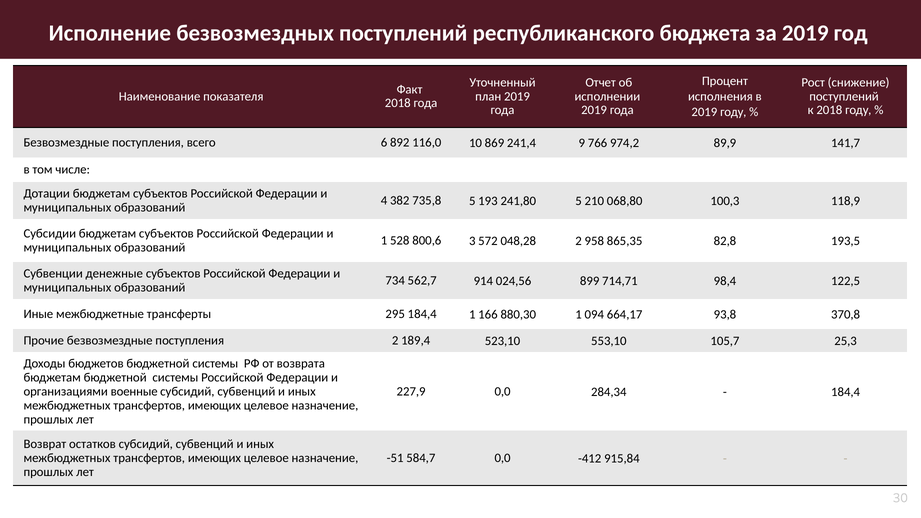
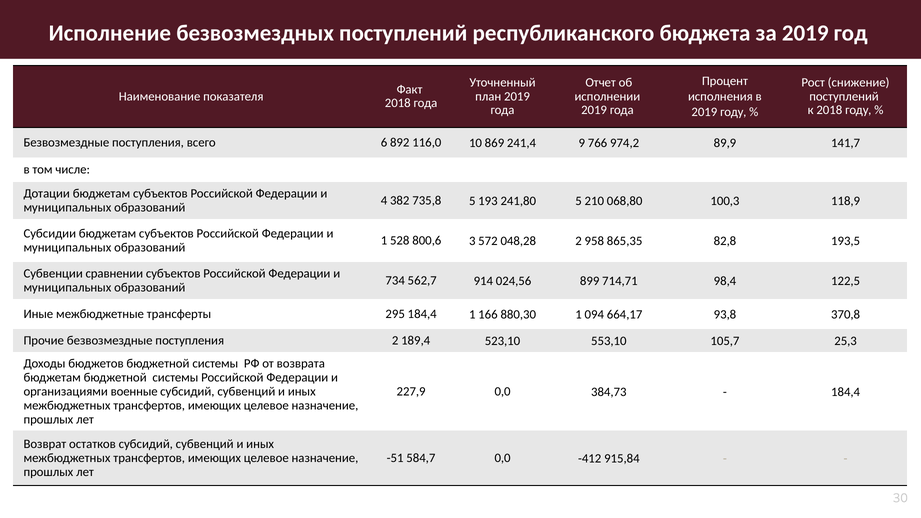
денежные: денежные -> сравнении
284,34: 284,34 -> 384,73
